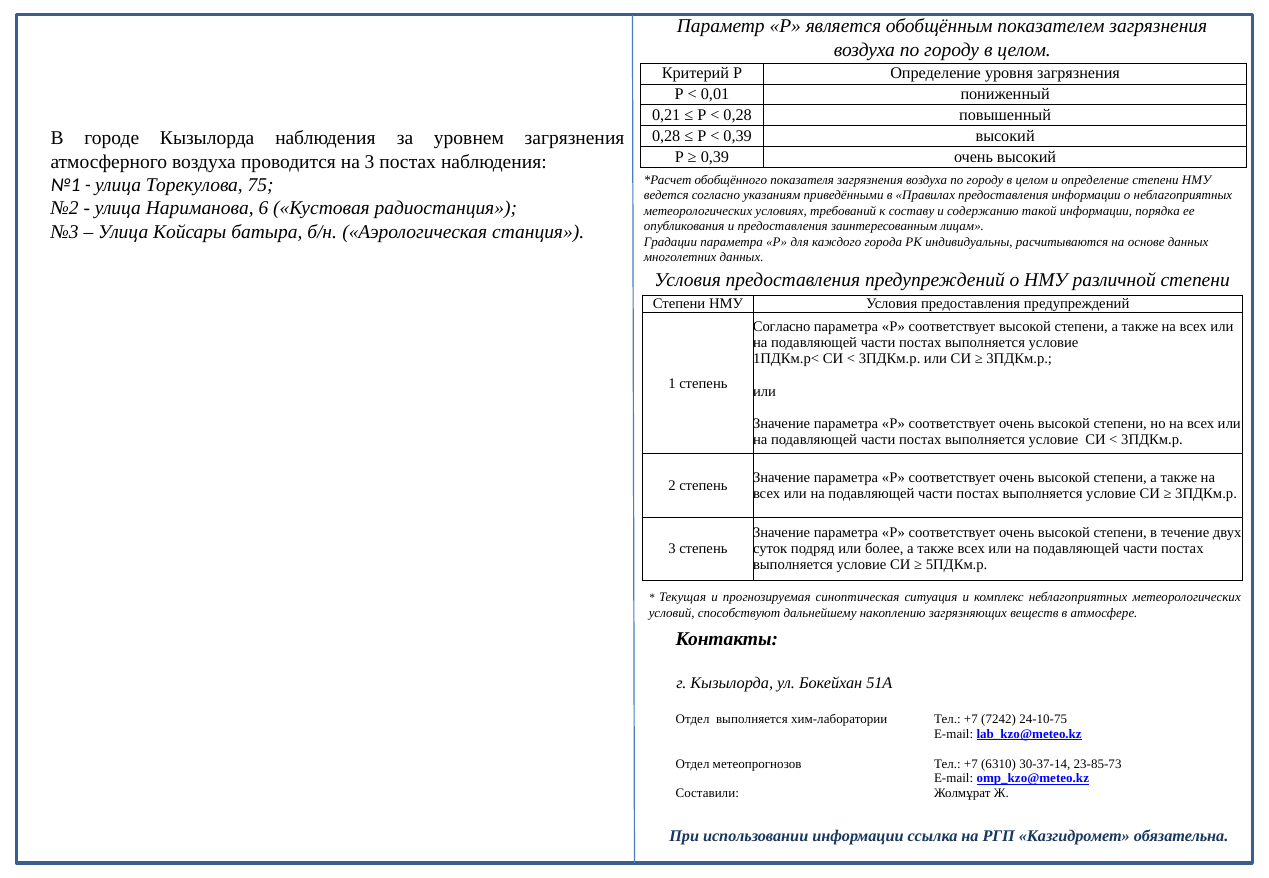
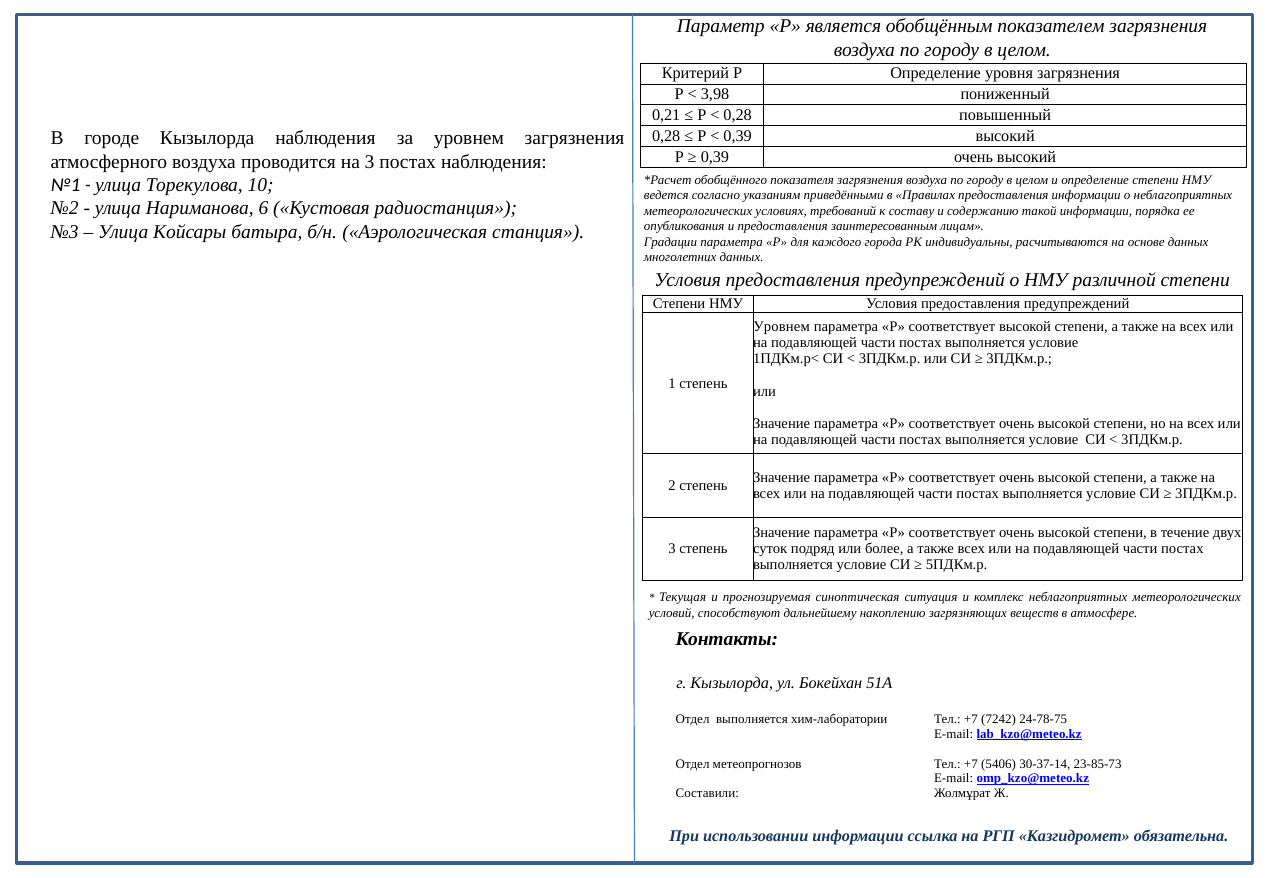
0,01: 0,01 -> 3,98
75: 75 -> 10
Согласно at (782, 327): Согласно -> Уровнем
24-10-75: 24-10-75 -> 24-78-75
6310: 6310 -> 5406
